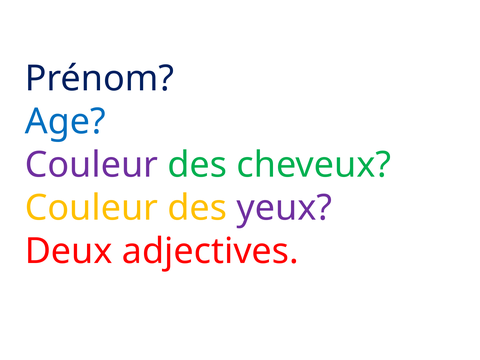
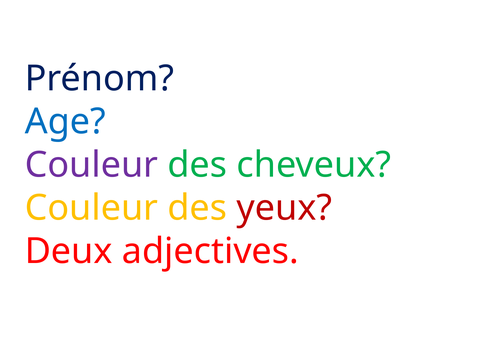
yeux colour: purple -> red
